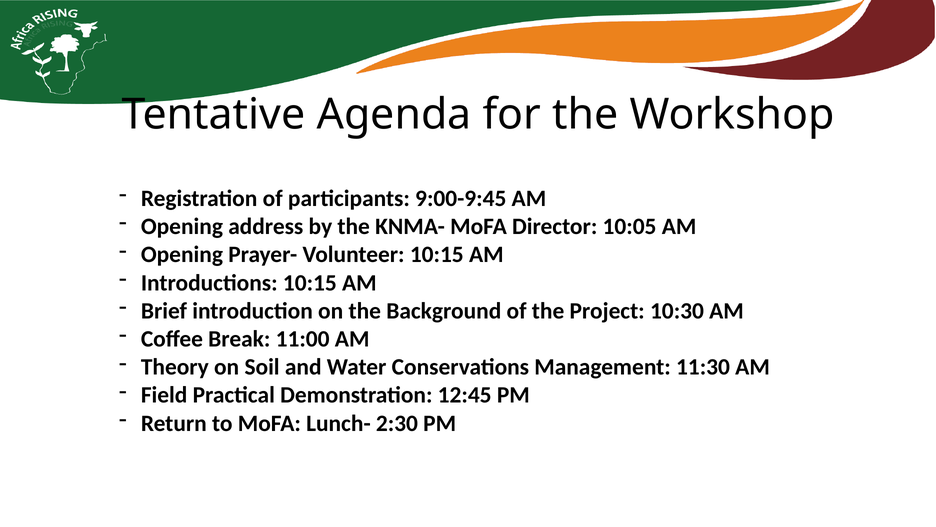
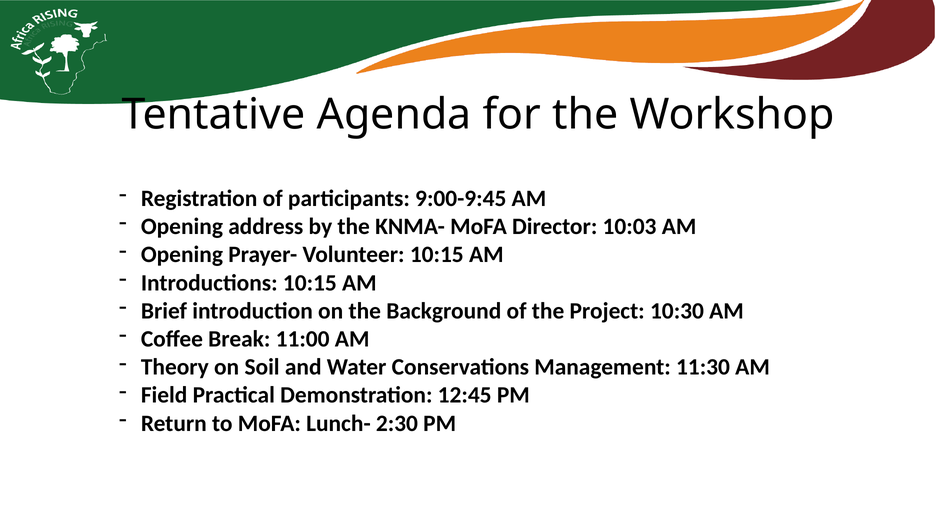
10:05: 10:05 -> 10:03
